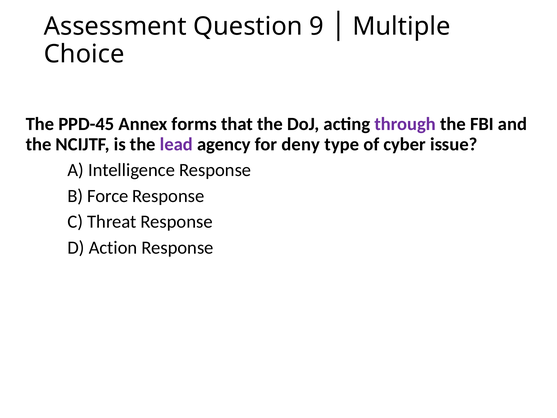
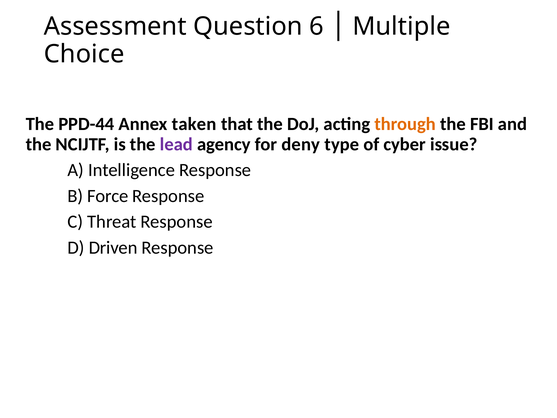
9: 9 -> 6
PPD-45: PPD-45 -> PPD-44
forms: forms -> taken
through colour: purple -> orange
Action: Action -> Driven
